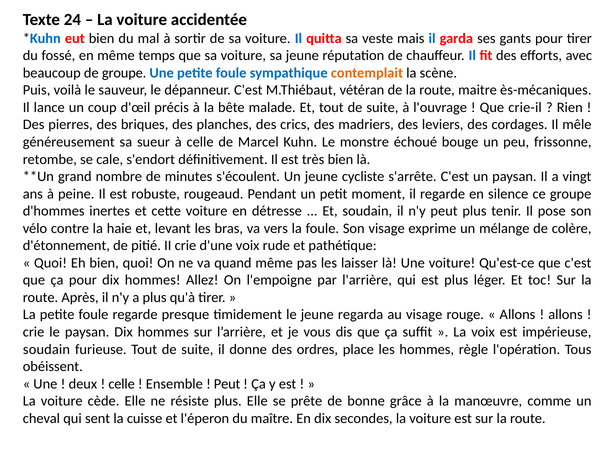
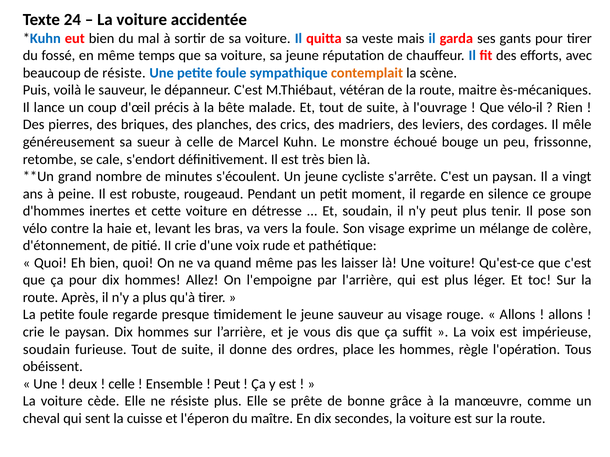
de groupe: groupe -> résiste
crie-il: crie-il -> vélo-il
jeune regarda: regarda -> sauveur
